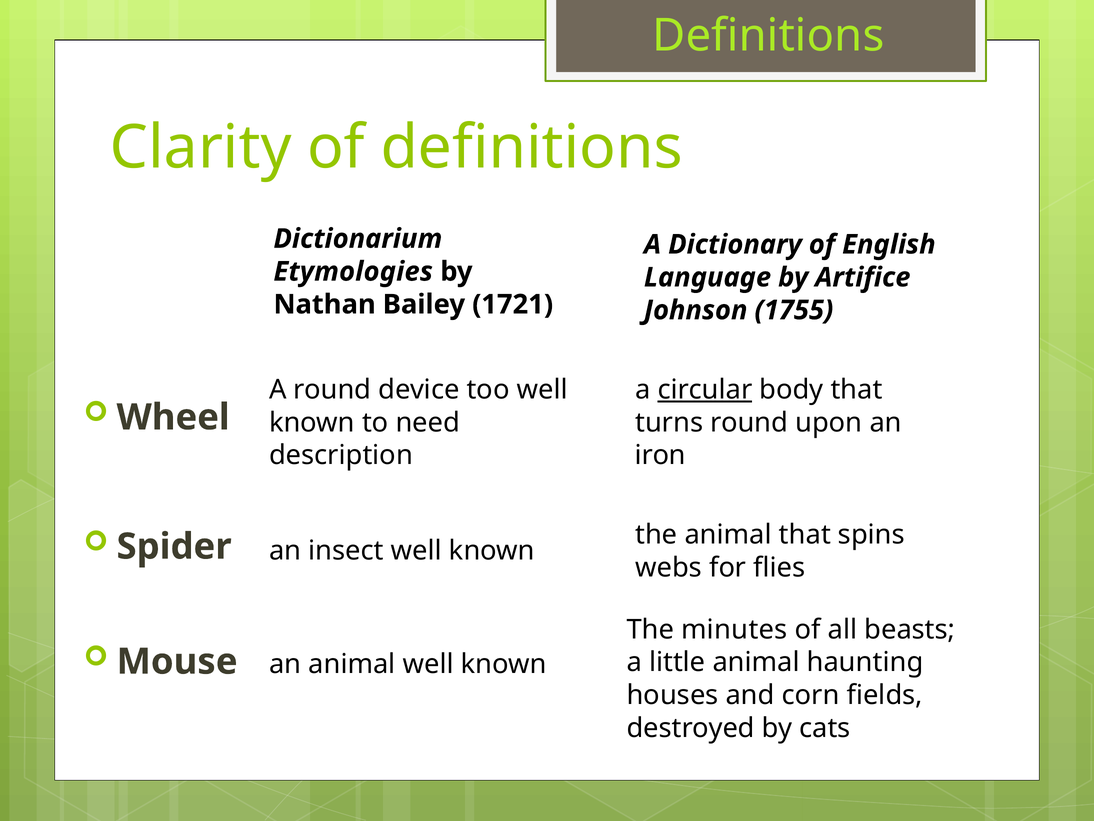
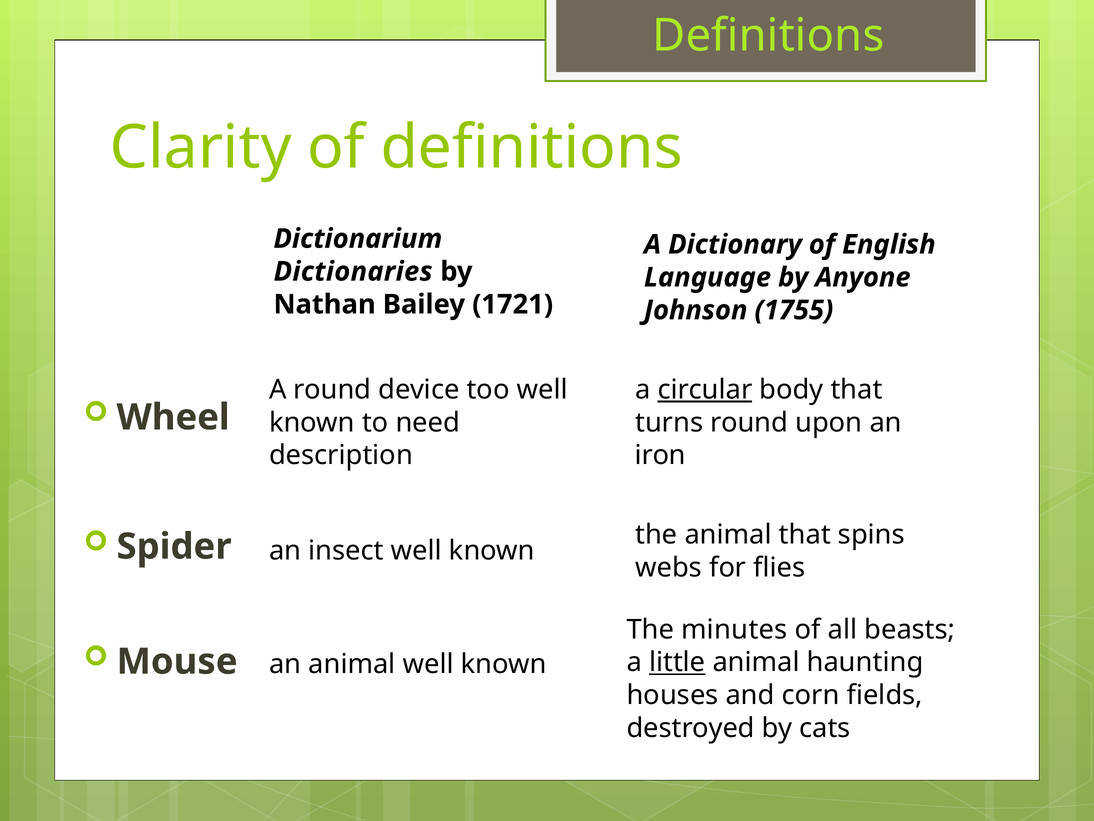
Etymologies: Etymologies -> Dictionaries
Artifice: Artifice -> Anyone
little underline: none -> present
